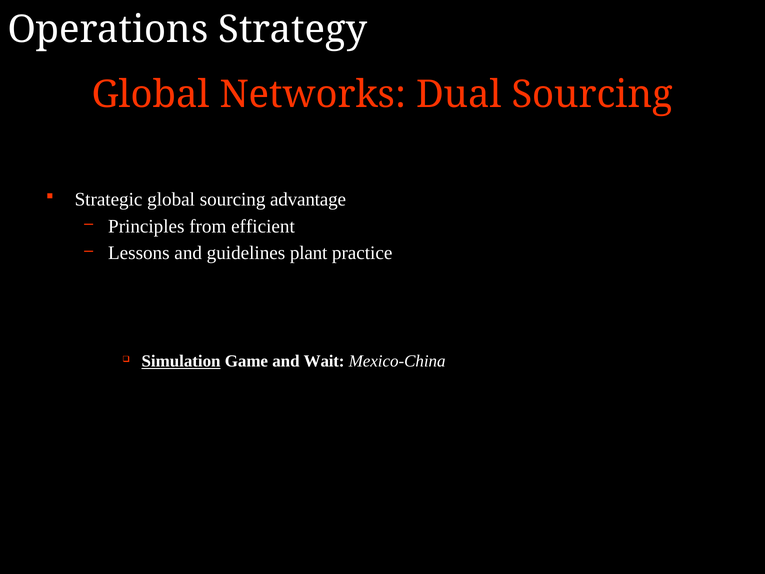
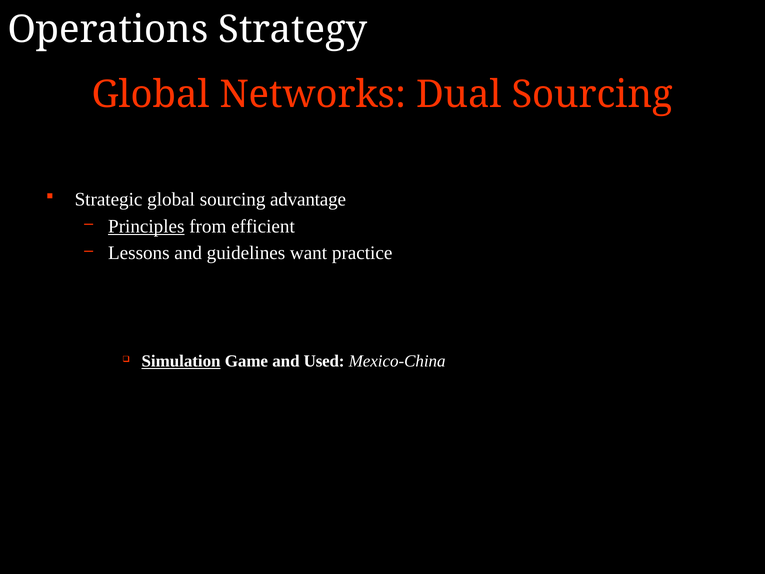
Principles underline: none -> present
plant: plant -> want
Wait: Wait -> Used
